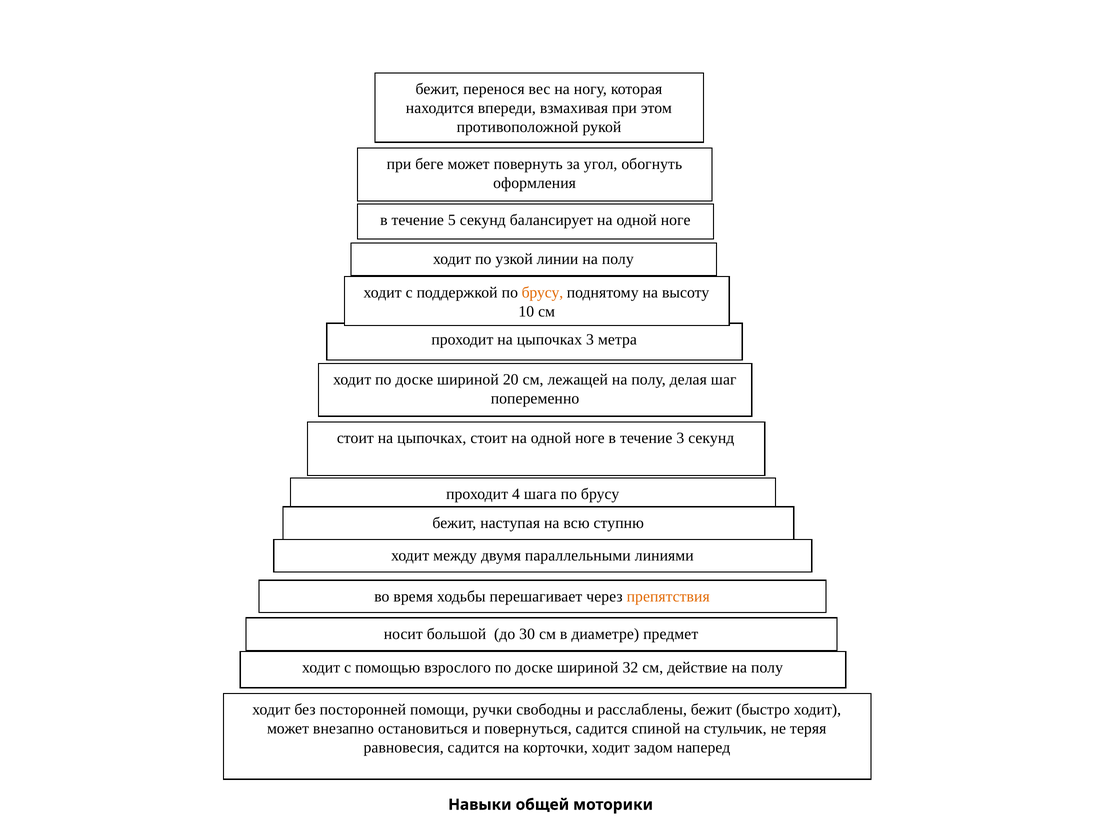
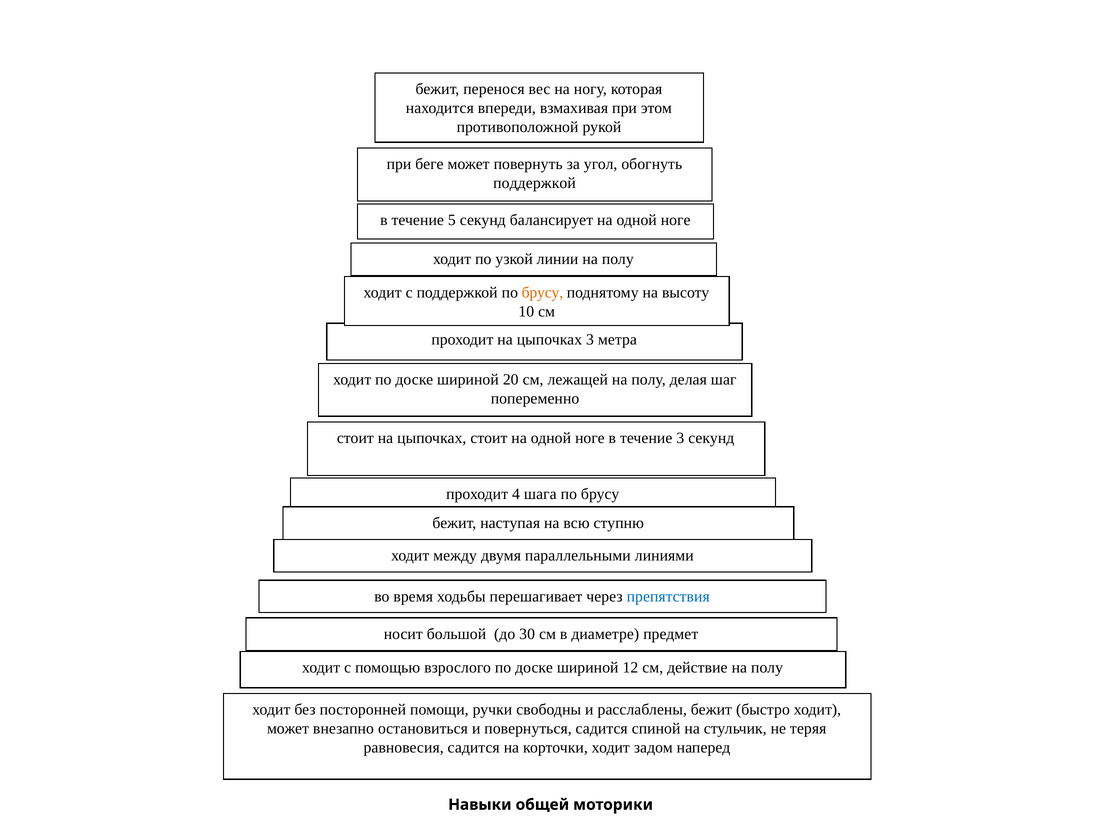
оформления at (535, 183): оформления -> поддержкой
препятствия colour: orange -> blue
32: 32 -> 12
